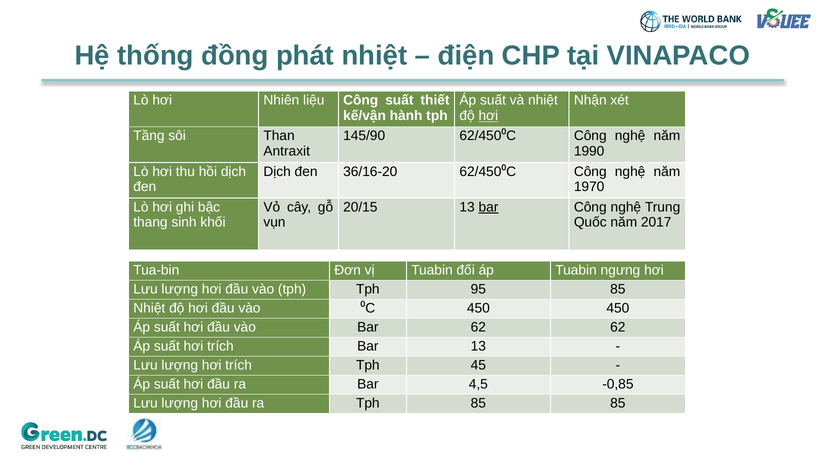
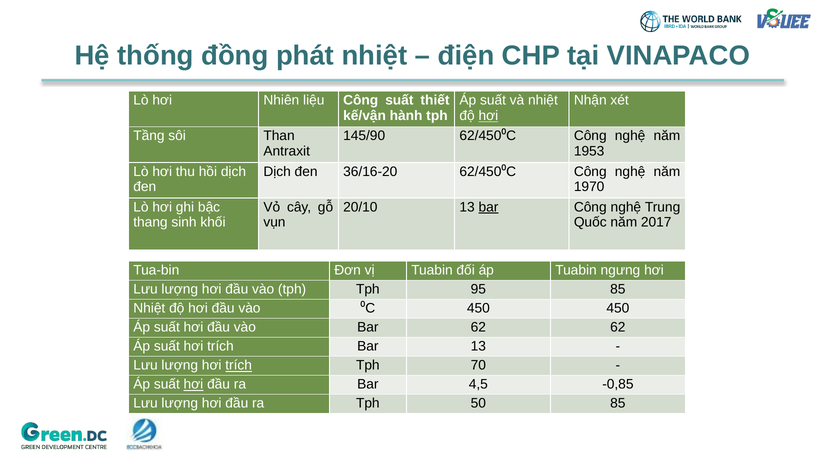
1990: 1990 -> 1953
20/15: 20/15 -> 20/10
trích at (239, 366) underline: none -> present
45: 45 -> 70
hơi at (193, 385) underline: none -> present
Tph 85: 85 -> 50
